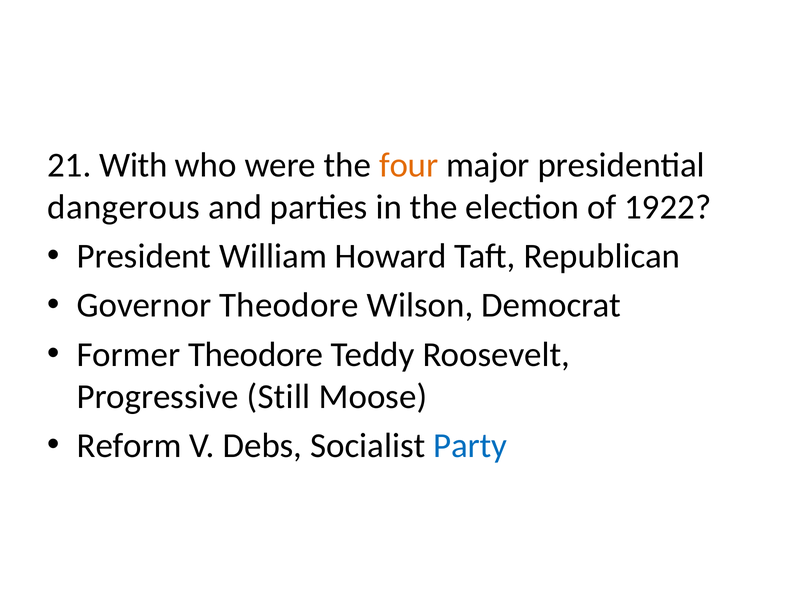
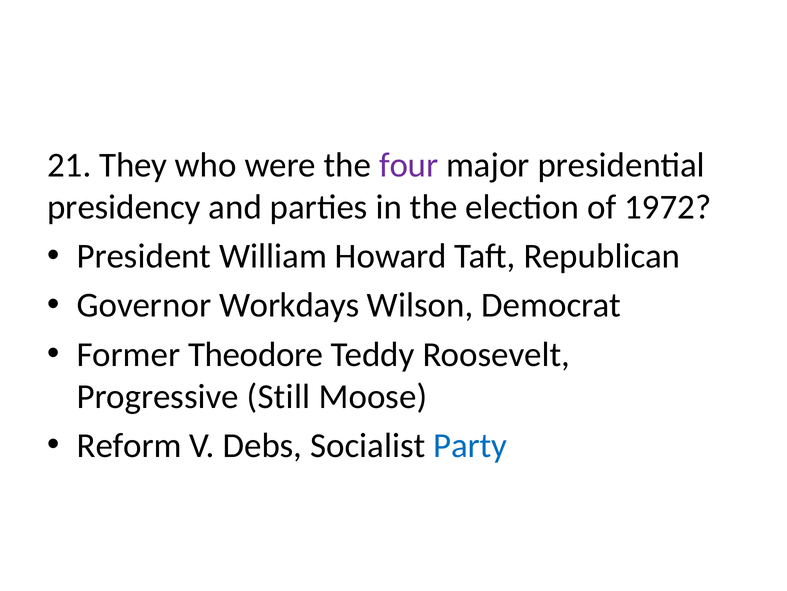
With: With -> They
four colour: orange -> purple
dangerous: dangerous -> presidency
1922: 1922 -> 1972
Governor Theodore: Theodore -> Workdays
